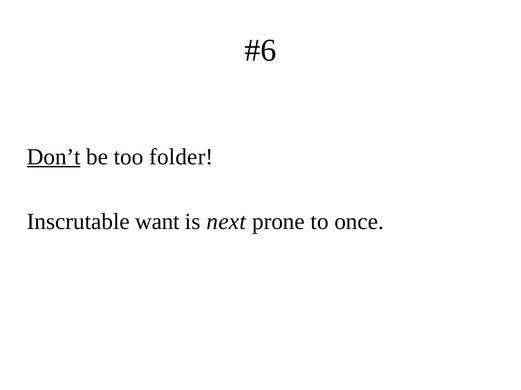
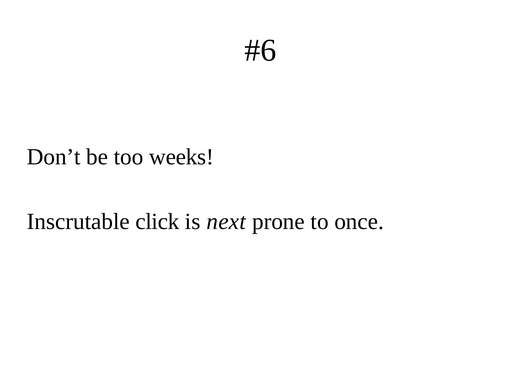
Don’t underline: present -> none
folder: folder -> weeks
want: want -> click
